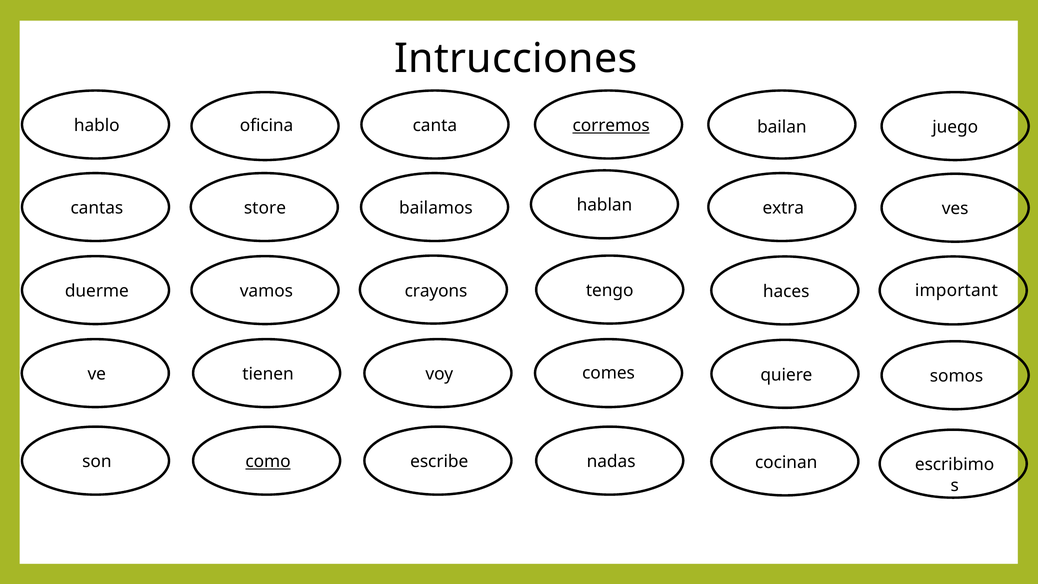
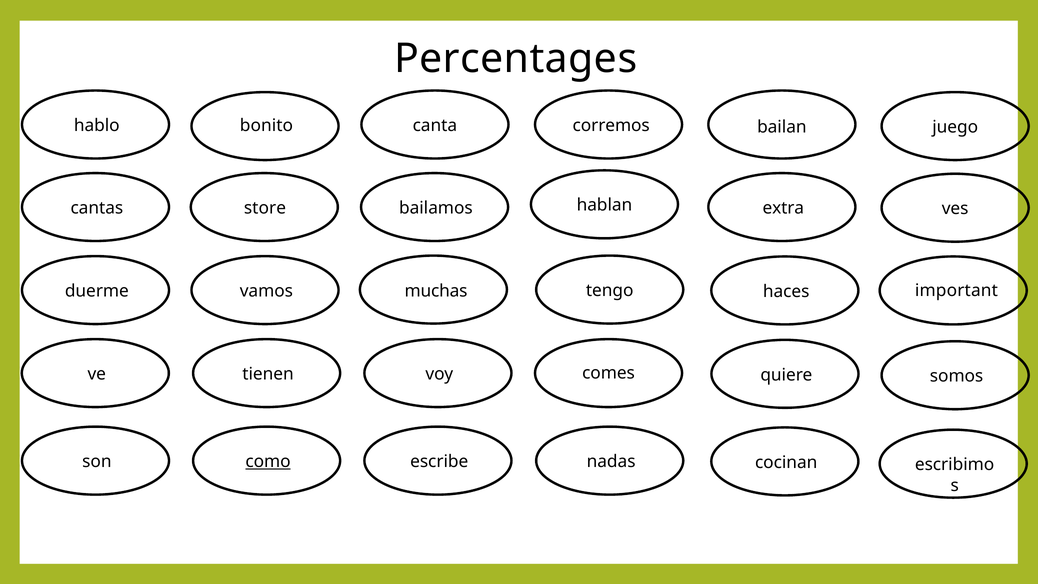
Intrucciones: Intrucciones -> Percentages
oficina: oficina -> bonito
corremos underline: present -> none
crayons: crayons -> muchas
